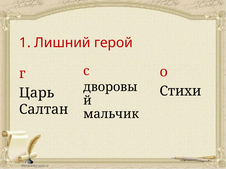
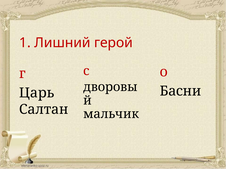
Стихи: Стихи -> Басни
